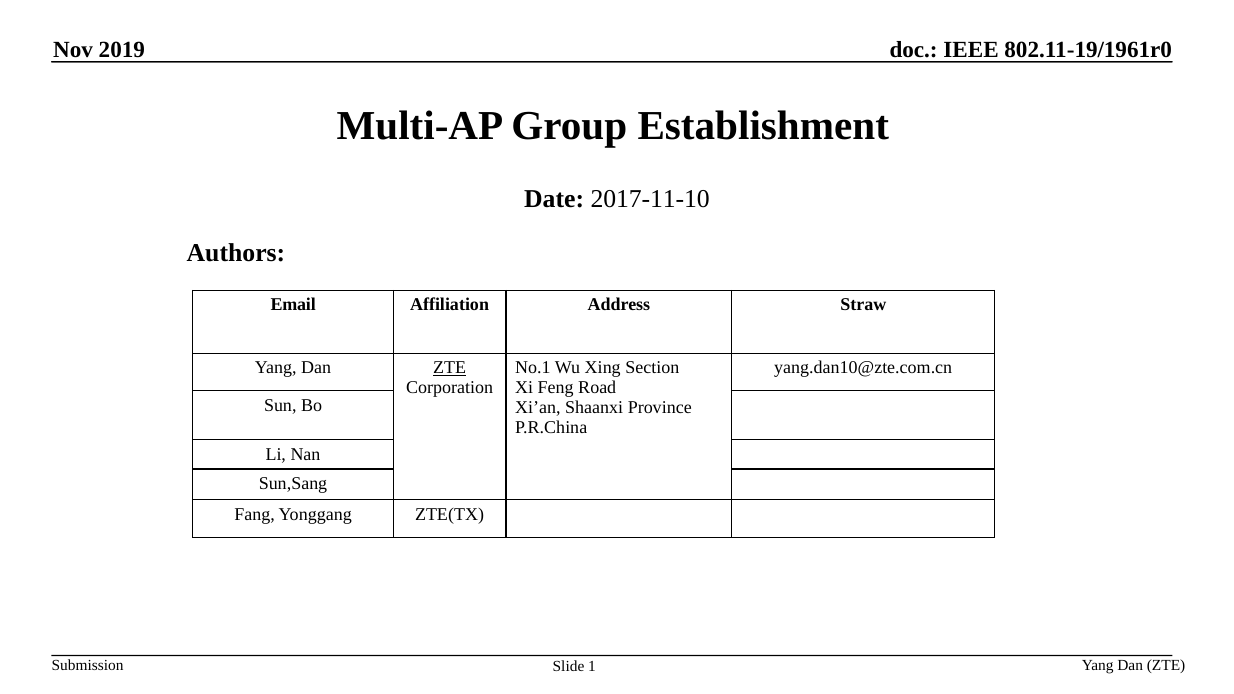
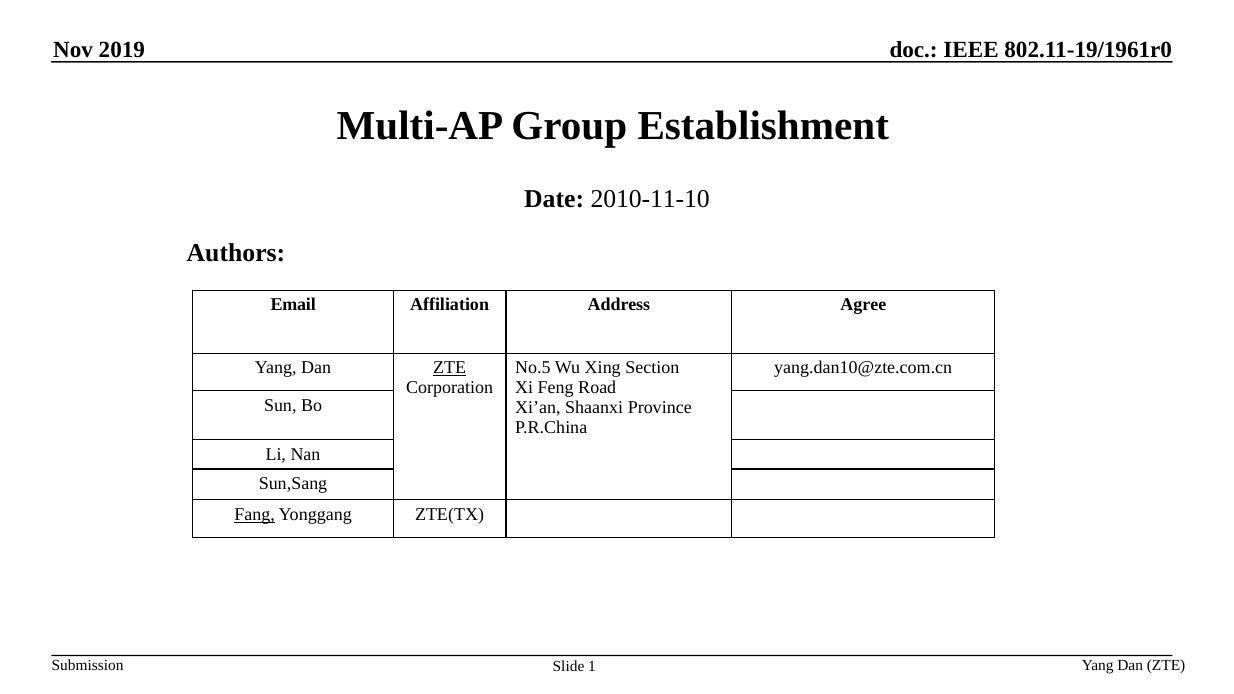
2017-11-10: 2017-11-10 -> 2010-11-10
Straw: Straw -> Agree
No.1: No.1 -> No.5
Fang underline: none -> present
